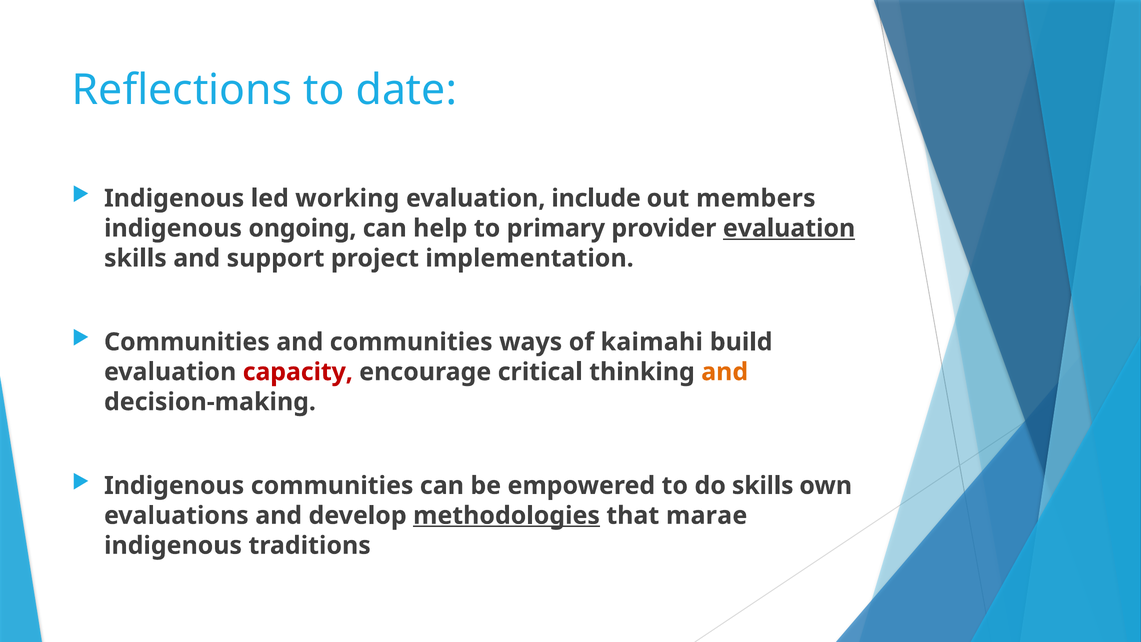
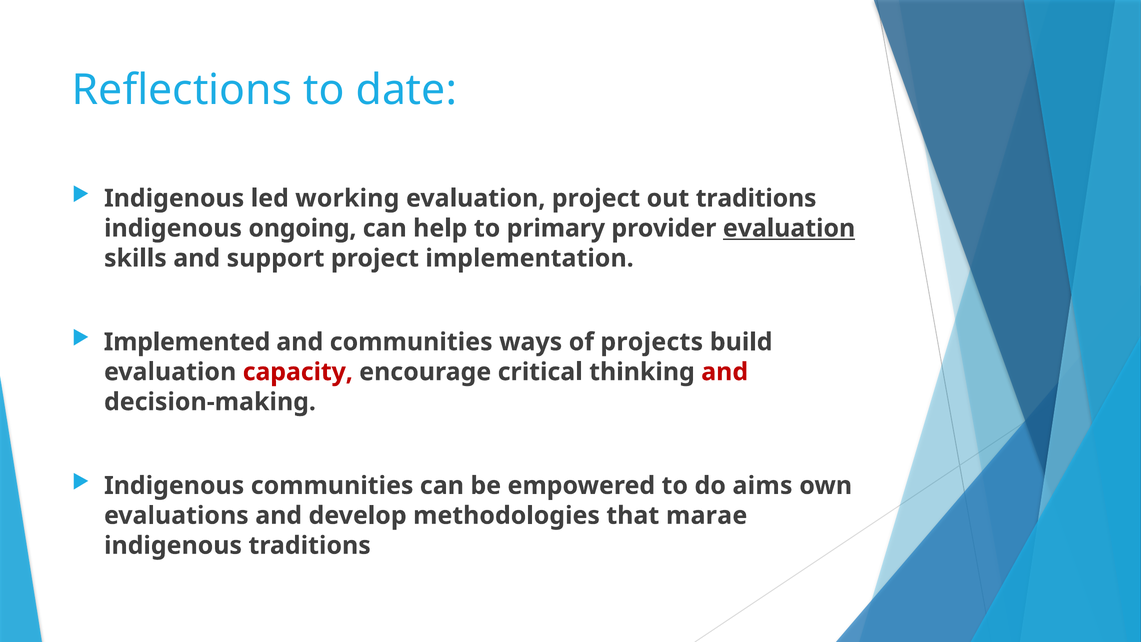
evaluation include: include -> project
out members: members -> traditions
Communities at (187, 342): Communities -> Implemented
kaimahi: kaimahi -> projects
and at (725, 372) colour: orange -> red
do skills: skills -> aims
methodologies underline: present -> none
